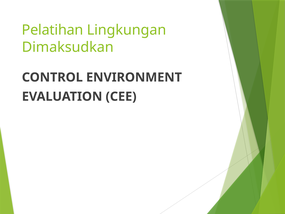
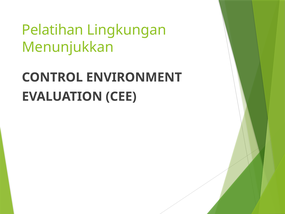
Dimaksudkan: Dimaksudkan -> Menunjukkan
